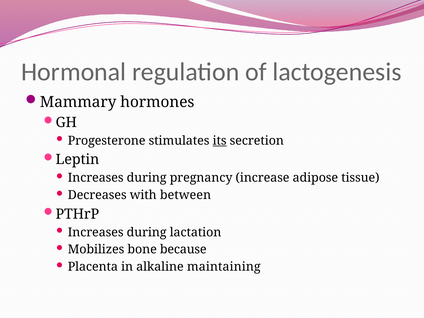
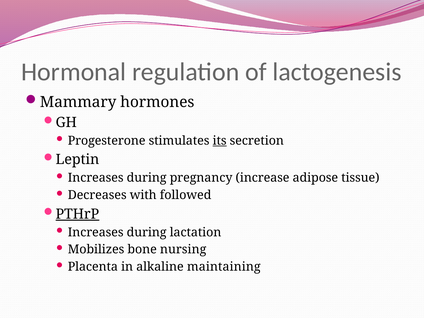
between: between -> followed
PTHrP underline: none -> present
because: because -> nursing
